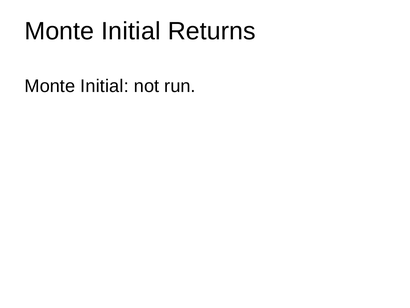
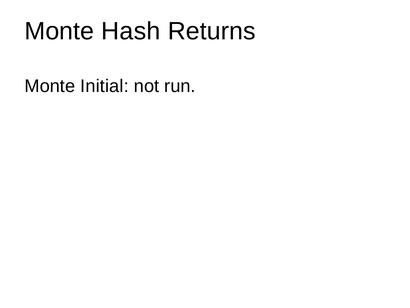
Initial at (131, 31): Initial -> Hash
